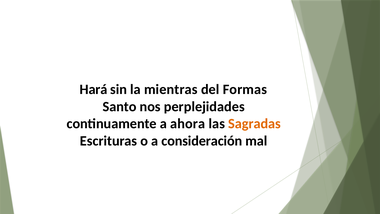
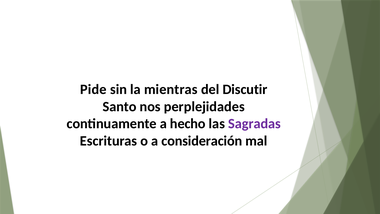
Hará: Hará -> Pide
Formas: Formas -> Discutir
ahora: ahora -> hecho
Sagradas colour: orange -> purple
